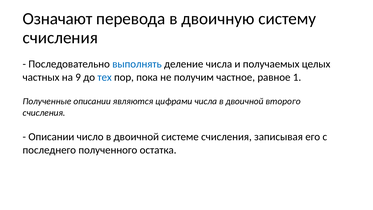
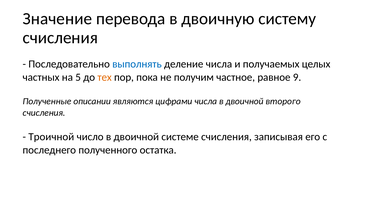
Означают: Означают -> Значение
9: 9 -> 5
тех colour: blue -> orange
1: 1 -> 9
Описании at (51, 137): Описании -> Троичной
